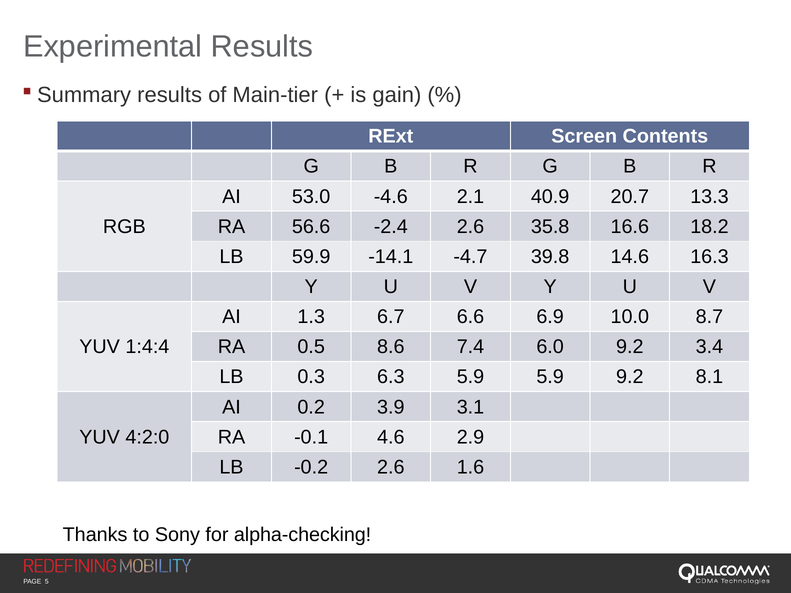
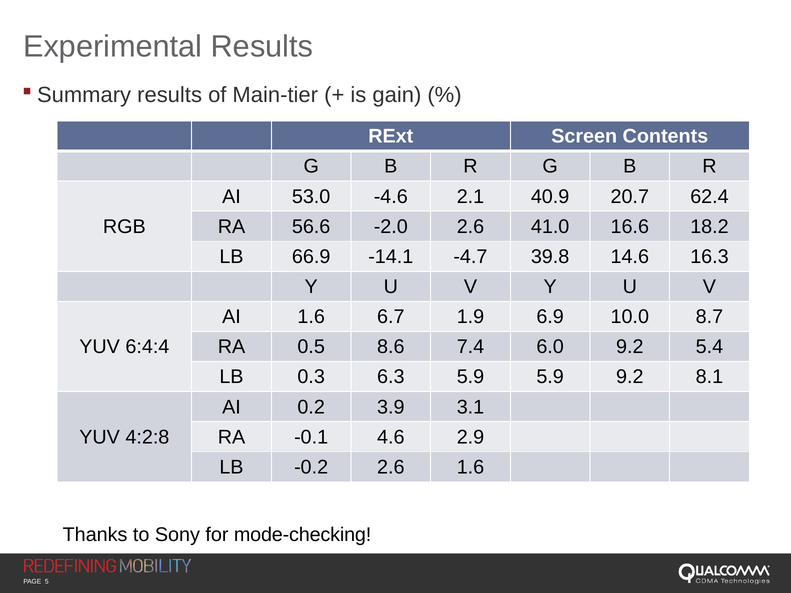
13.3: 13.3 -> 62.4
-2.4: -2.4 -> -2.0
35.8: 35.8 -> 41.0
59.9: 59.9 -> 66.9
AI 1.3: 1.3 -> 1.6
6.6: 6.6 -> 1.9
1:4:4: 1:4:4 -> 6:4:4
3.4: 3.4 -> 5.4
4:2:0: 4:2:0 -> 4:2:8
alpha-checking: alpha-checking -> mode-checking
